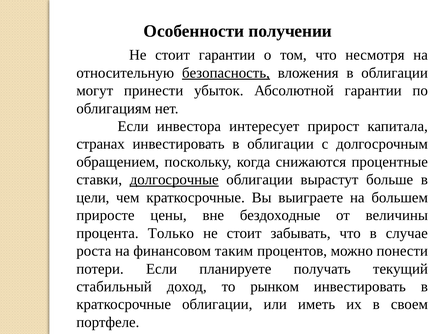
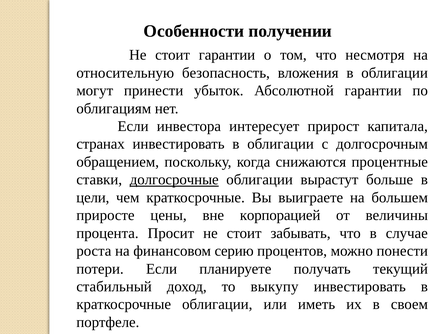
безопасность underline: present -> none
бездоходные: бездоходные -> корпорацией
Только: Только -> Просит
таким: таким -> серию
рынком: рынком -> выкупу
